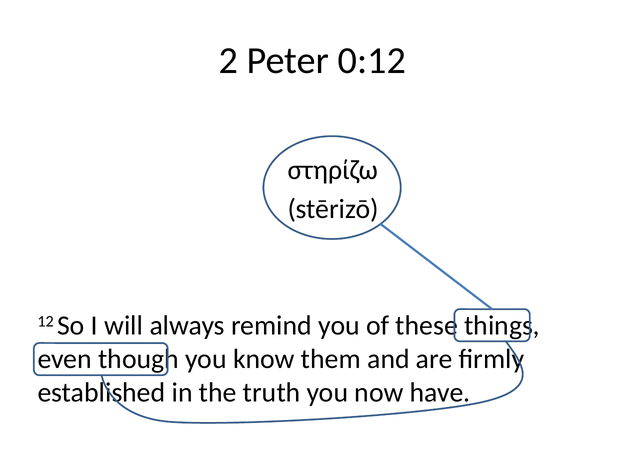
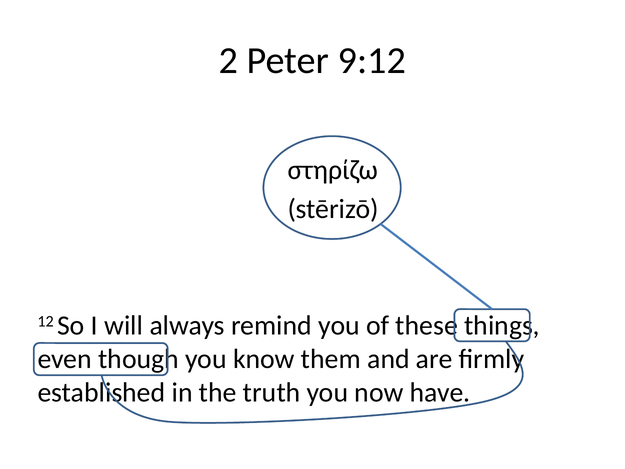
0:12: 0:12 -> 9:12
